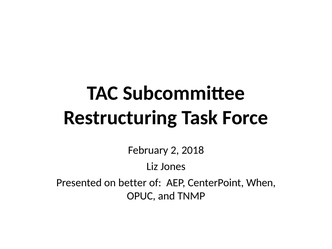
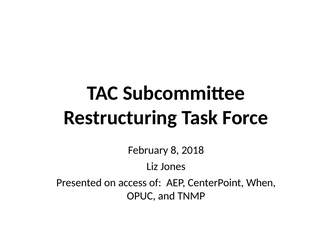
2: 2 -> 8
better: better -> access
